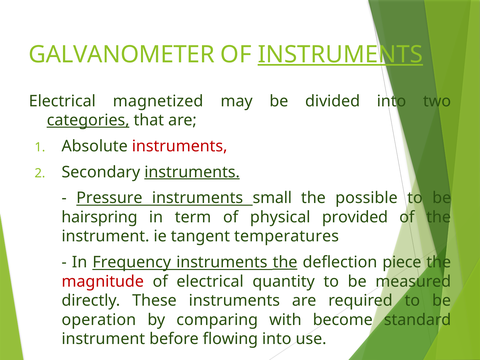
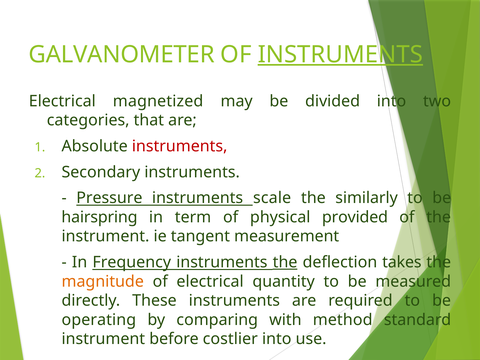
categories underline: present -> none
instruments at (192, 172) underline: present -> none
small: small -> scale
possible: possible -> similarly
temperatures: temperatures -> measurement
piece: piece -> takes
magnitude colour: red -> orange
operation: operation -> operating
become: become -> method
flowing: flowing -> costlier
